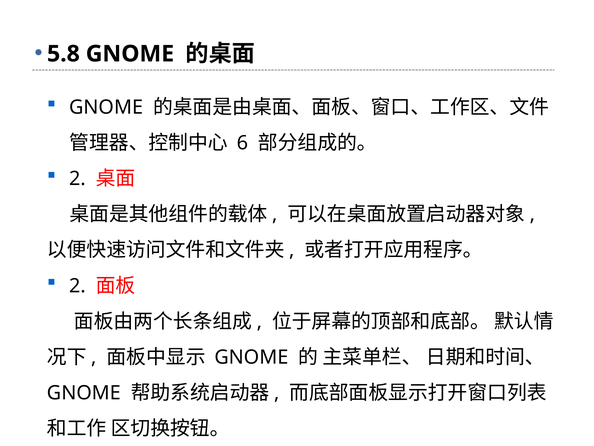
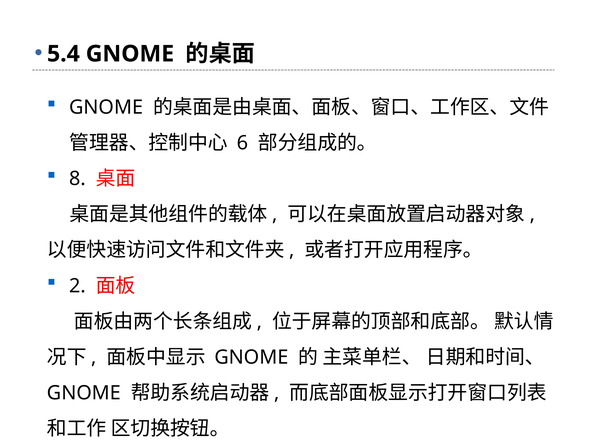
5.8: 5.8 -> 5.4
2 at (78, 179): 2 -> 8
